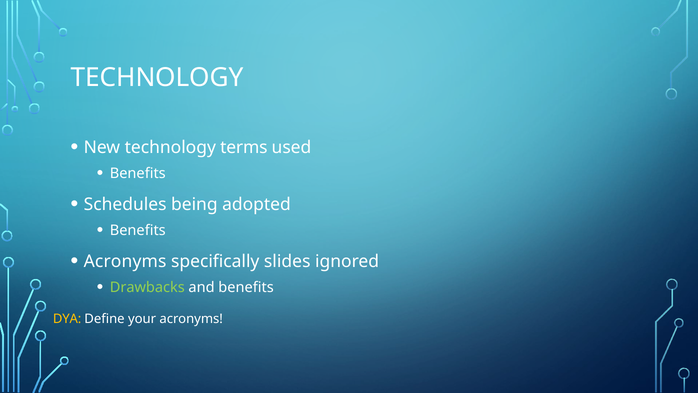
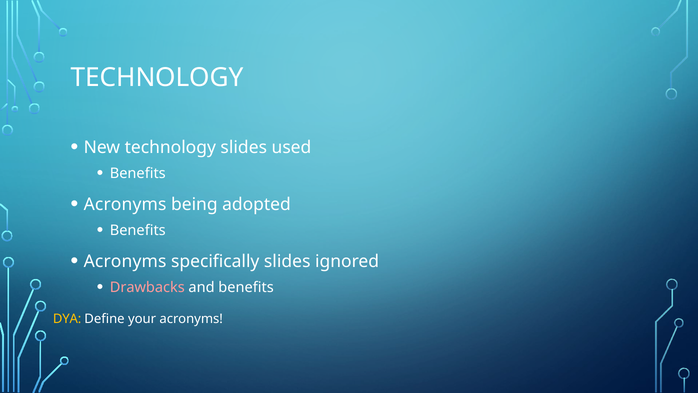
technology terms: terms -> slides
Schedules at (125, 204): Schedules -> Acronyms
Drawbacks colour: light green -> pink
